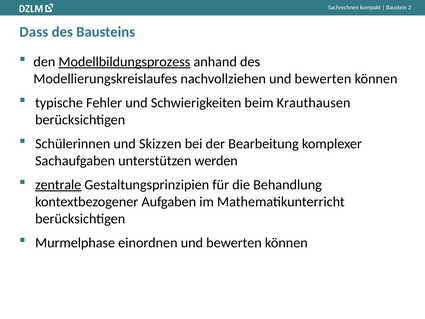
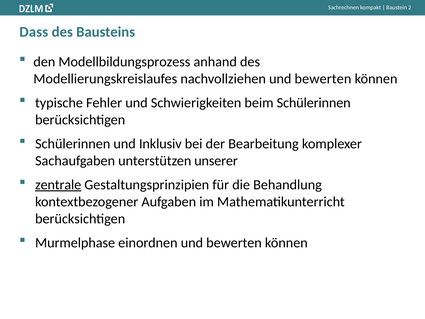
Modellbildungsprozess underline: present -> none
beim Krauthausen: Krauthausen -> Schülerinnen
Skizzen: Skizzen -> Inklusiv
werden: werden -> unserer
